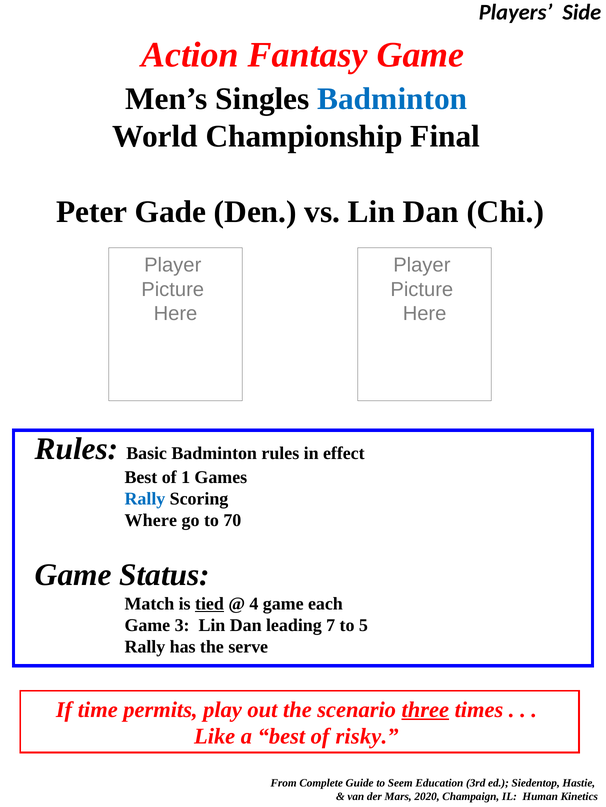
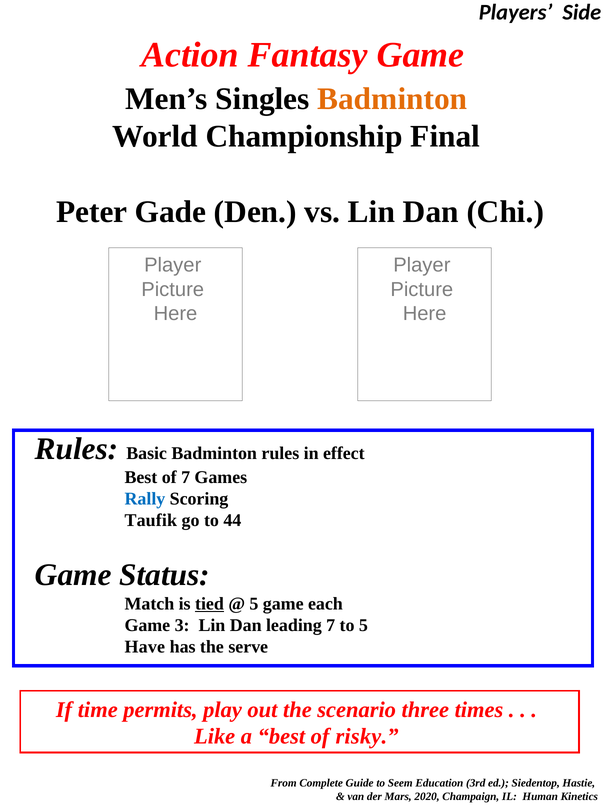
Badminton at (392, 99) colour: blue -> orange
of 1: 1 -> 7
Where: Where -> Taufik
70: 70 -> 44
4 at (254, 604): 4 -> 5
Rally at (145, 648): Rally -> Have
three underline: present -> none
